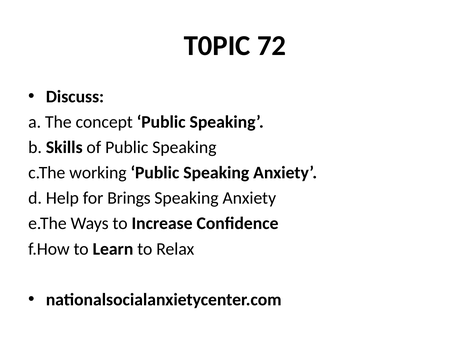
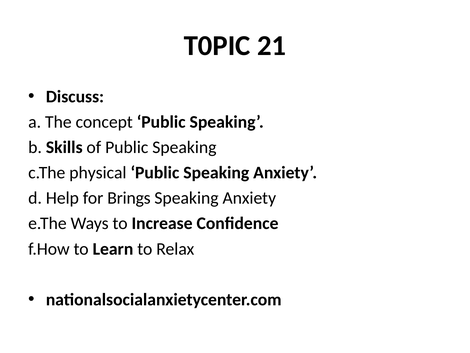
72: 72 -> 21
working: working -> physical
